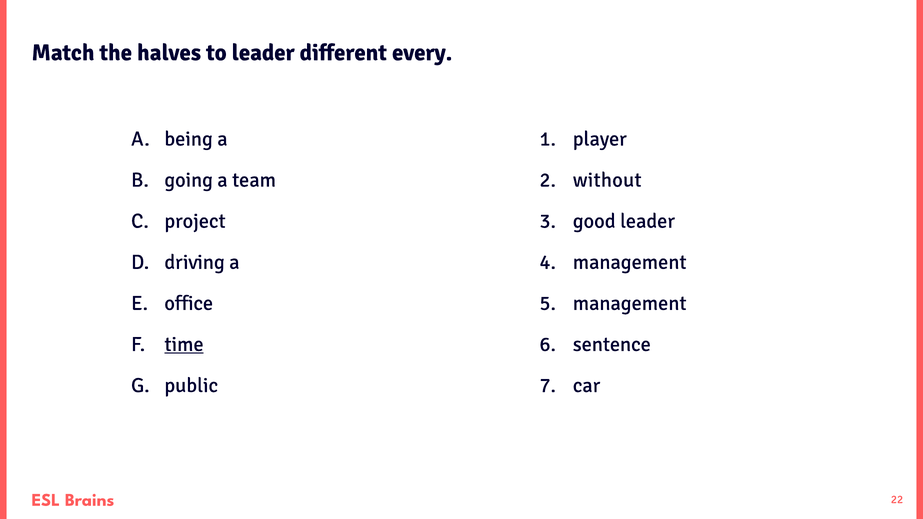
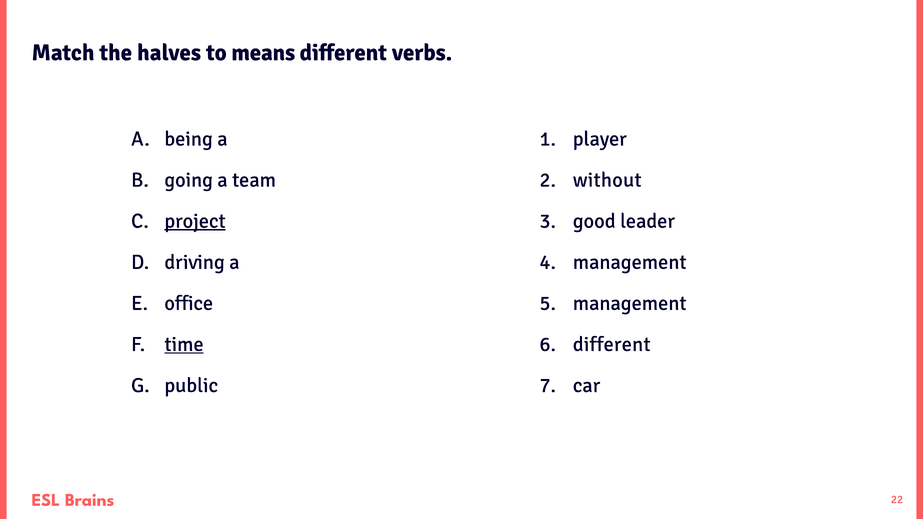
to leader: leader -> means
every: every -> verbs
project underline: none -> present
sentence at (612, 344): sentence -> different
